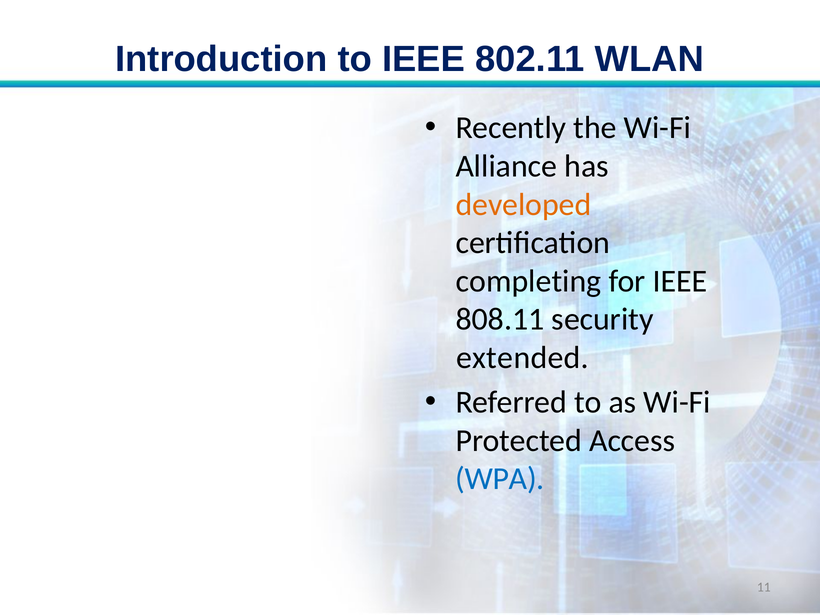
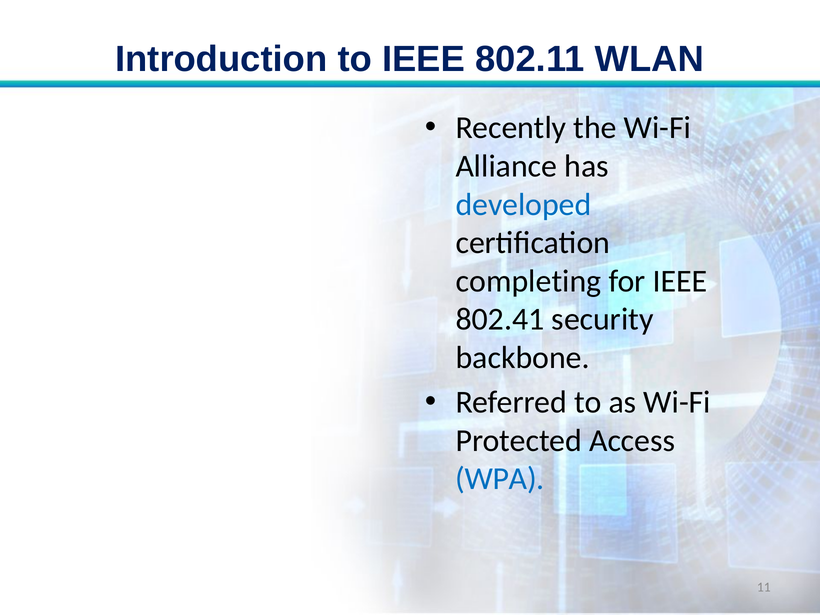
developed colour: orange -> blue
808.11: 808.11 -> 802.41
extended: extended -> backbone
